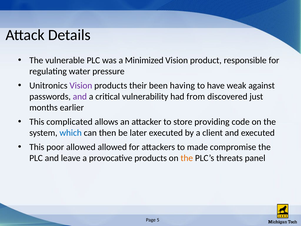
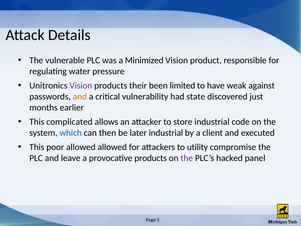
having: having -> limited
and at (80, 97) colour: purple -> orange
from: from -> state
store providing: providing -> industrial
later executed: executed -> industrial
made: made -> utility
the at (187, 158) colour: orange -> purple
threats: threats -> hacked
